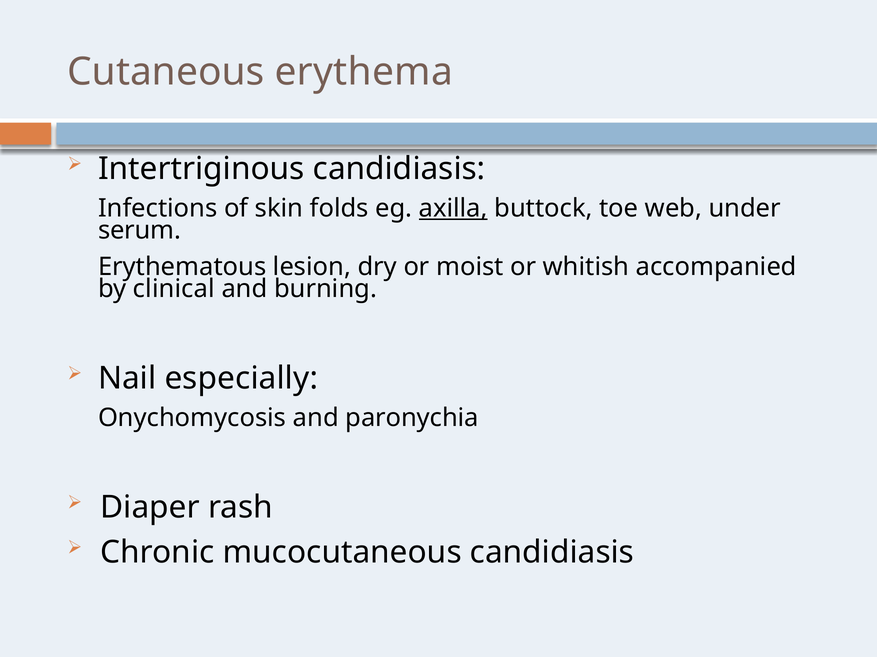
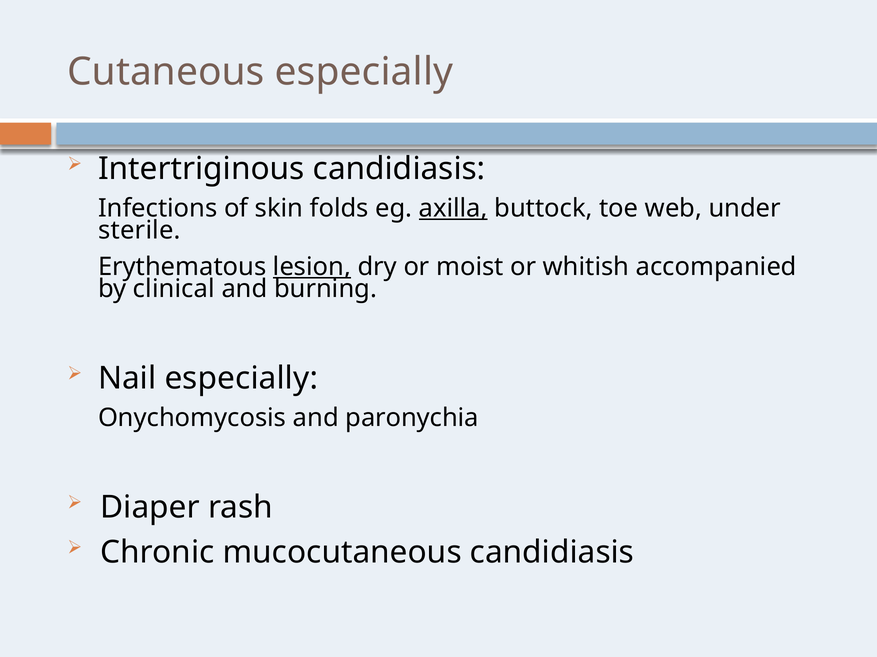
Cutaneous erythema: erythema -> especially
serum: serum -> sterile
lesion underline: none -> present
